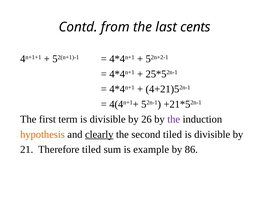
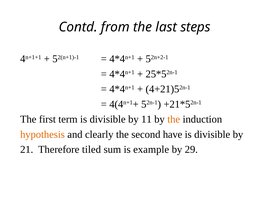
cents: cents -> steps
26: 26 -> 11
the at (174, 119) colour: purple -> orange
clearly underline: present -> none
second tiled: tiled -> have
86: 86 -> 29
